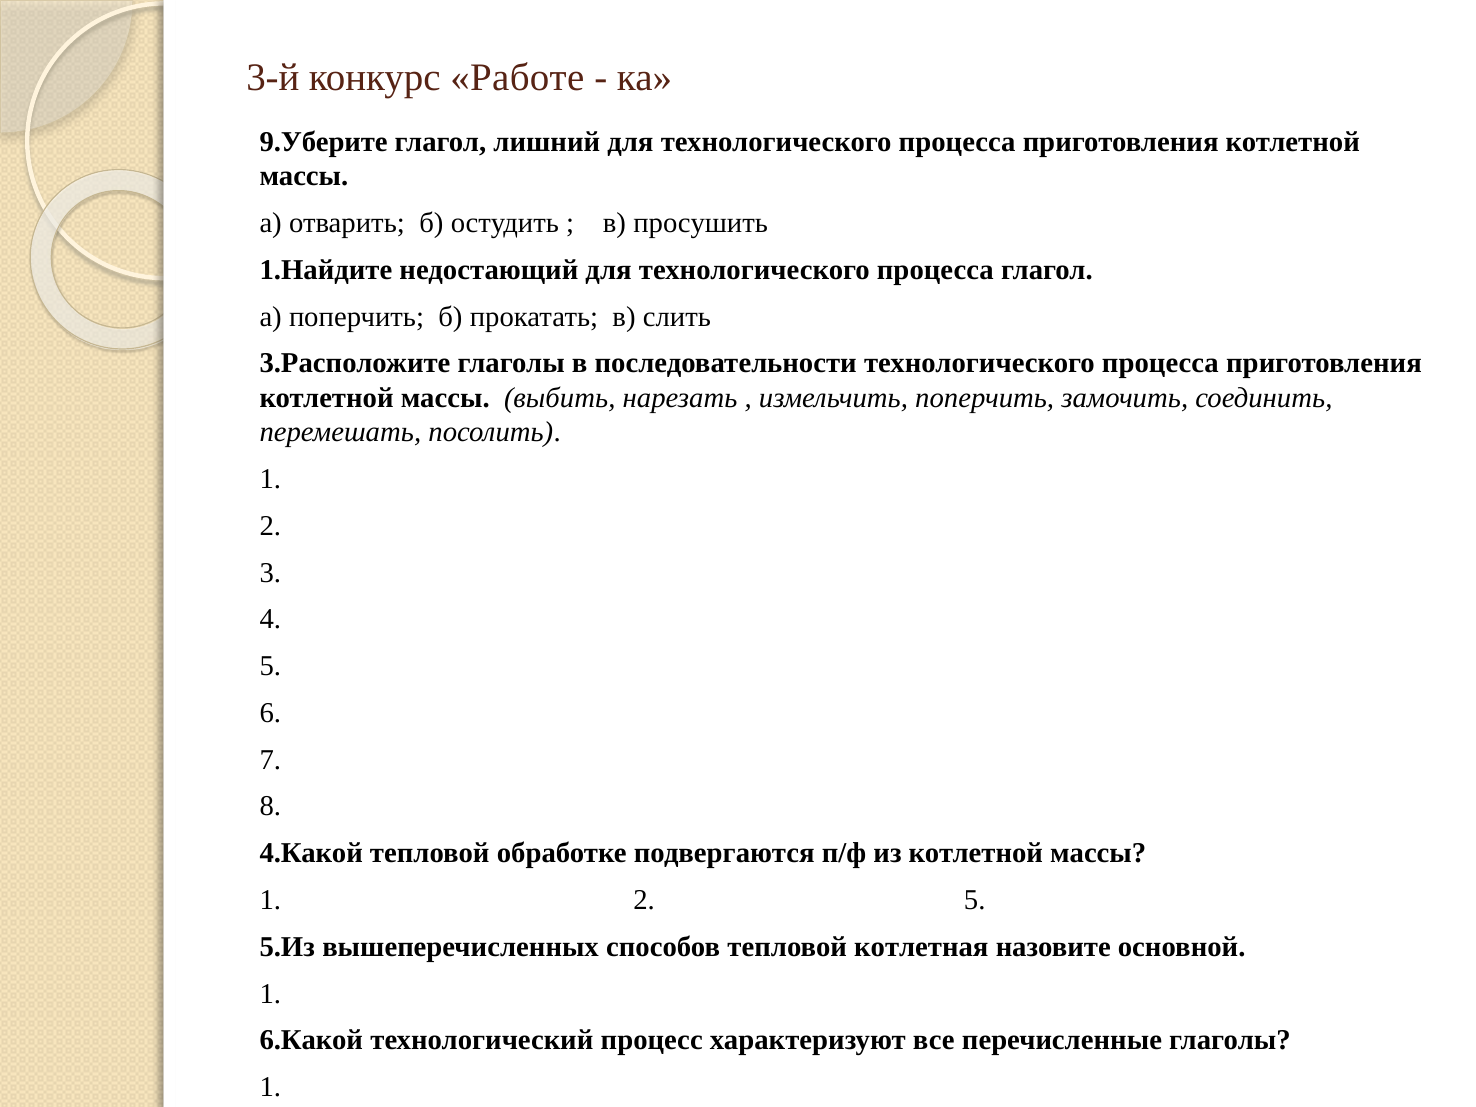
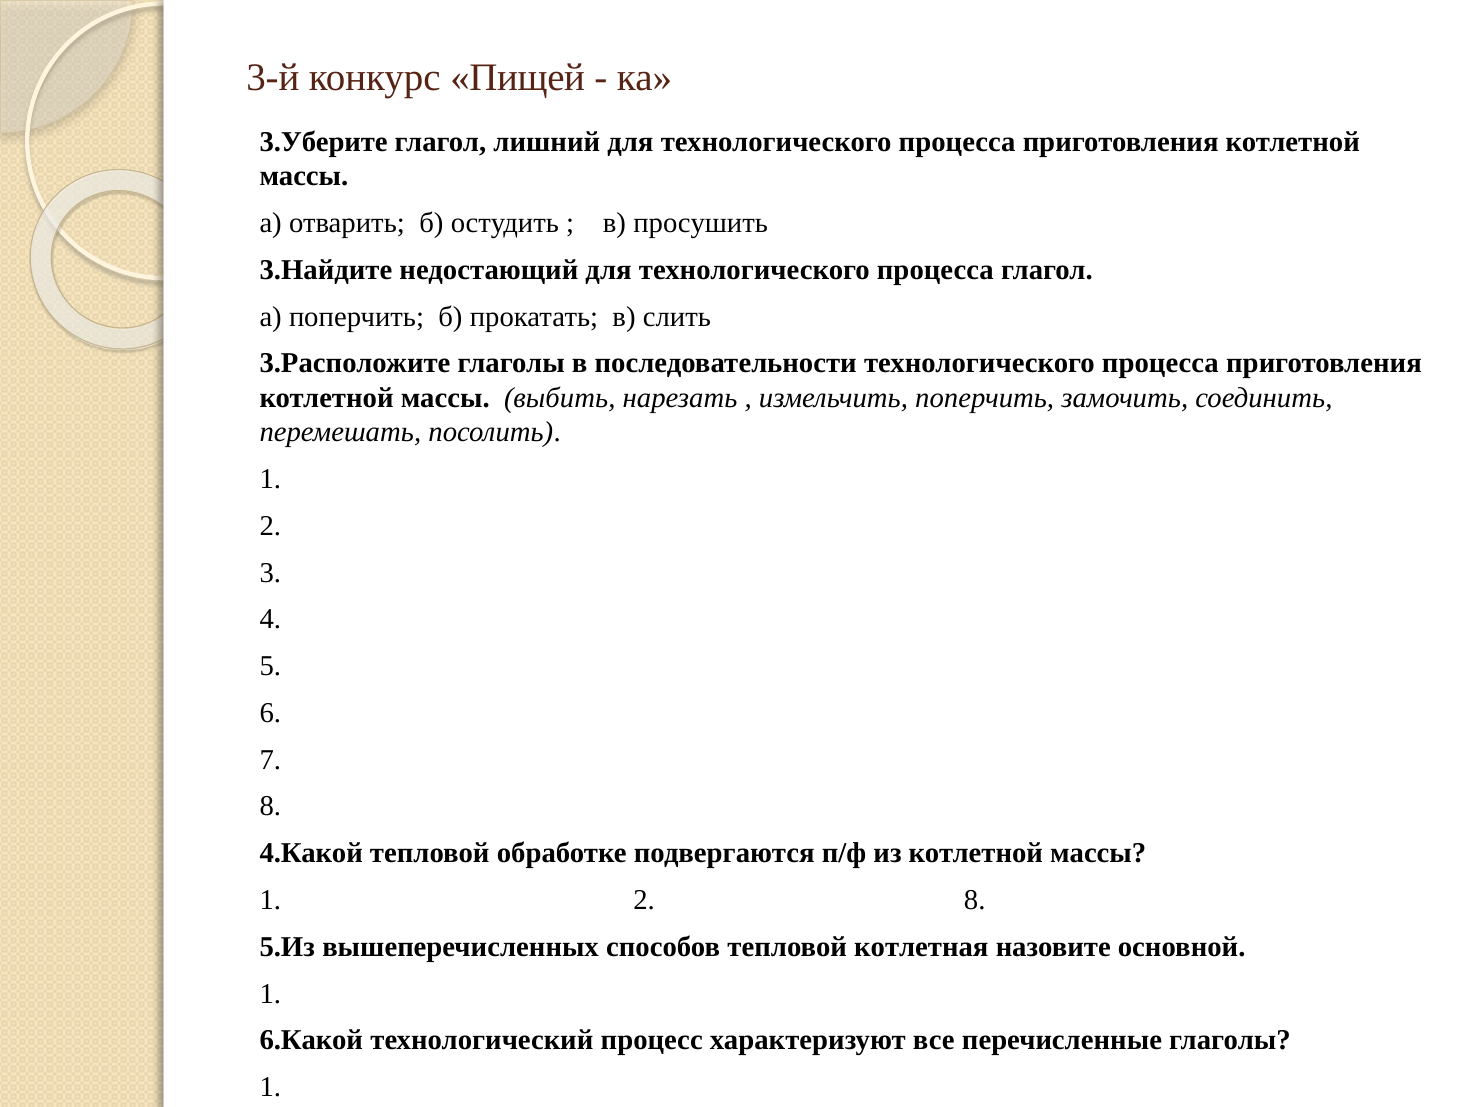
Работе: Работе -> Пищей
9.Уберите: 9.Уберите -> 3.Уберите
1.Найдите: 1.Найдите -> 3.Найдите
2 5: 5 -> 8
